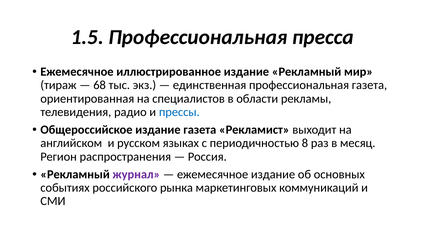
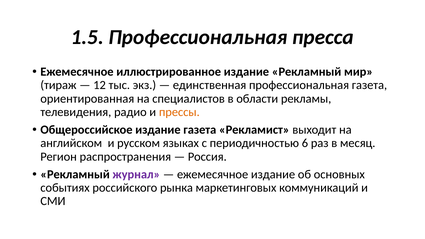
68: 68 -> 12
прессы colour: blue -> orange
8: 8 -> 6
